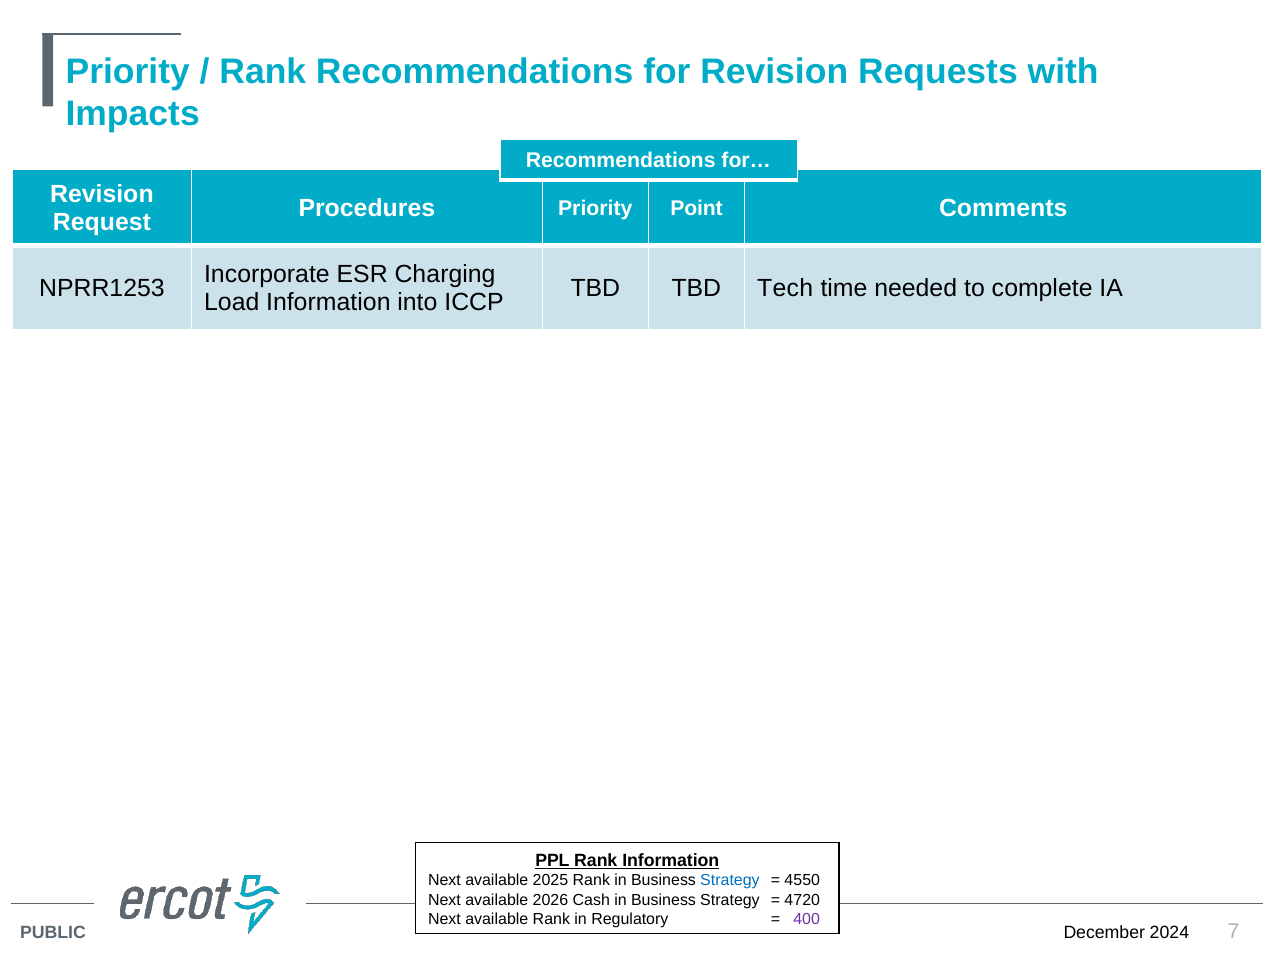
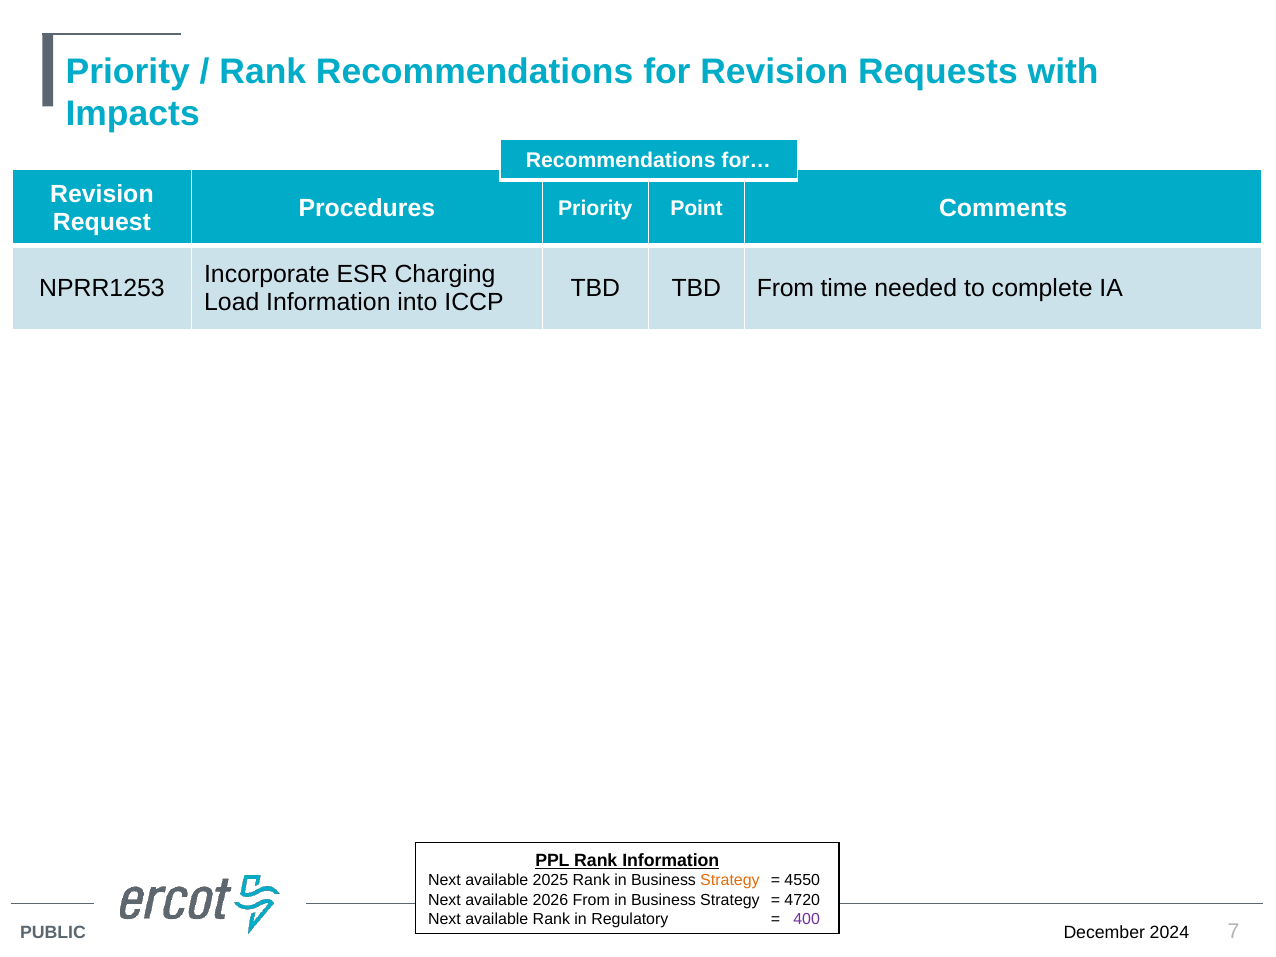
TBD Tech: Tech -> From
Strategy at (730, 881) colour: blue -> orange
2026 Cash: Cash -> From
